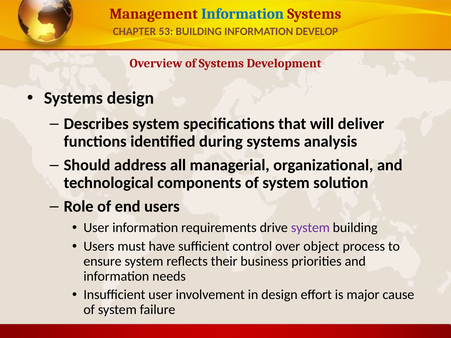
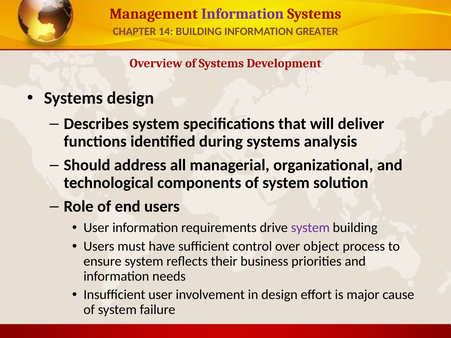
Information at (243, 14) colour: blue -> purple
53: 53 -> 14
DEVELOP: DEVELOP -> GREATER
